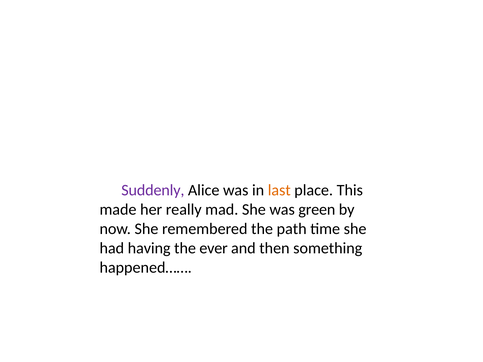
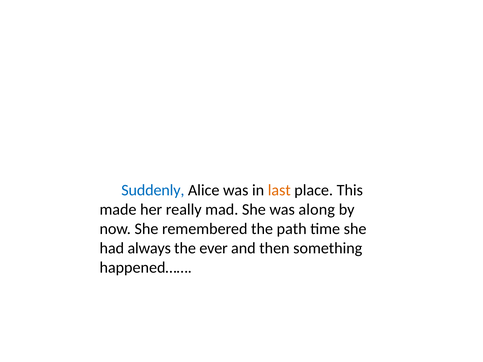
Suddenly colour: purple -> blue
green: green -> along
having: having -> always
